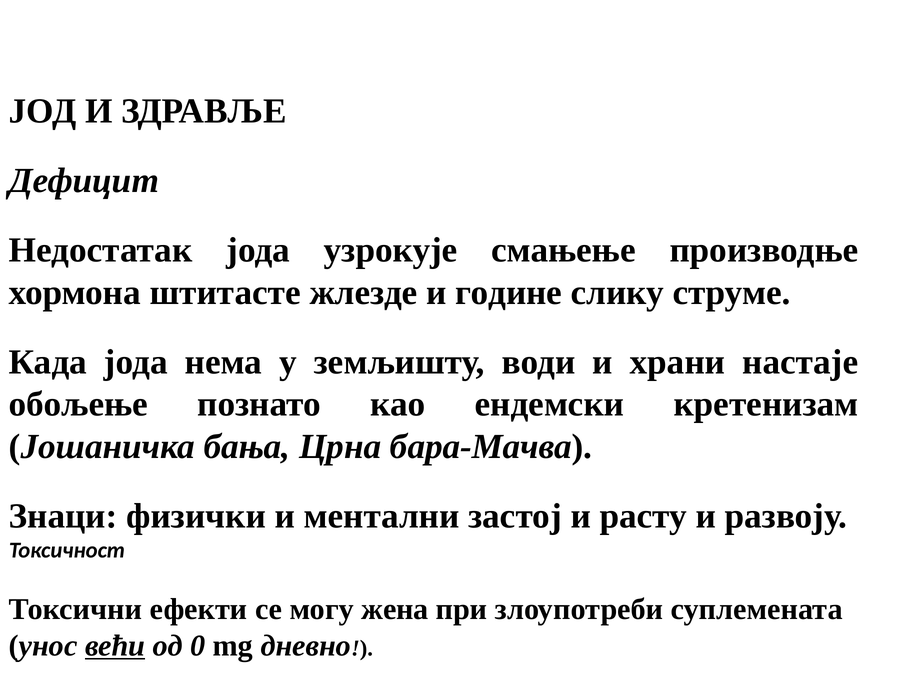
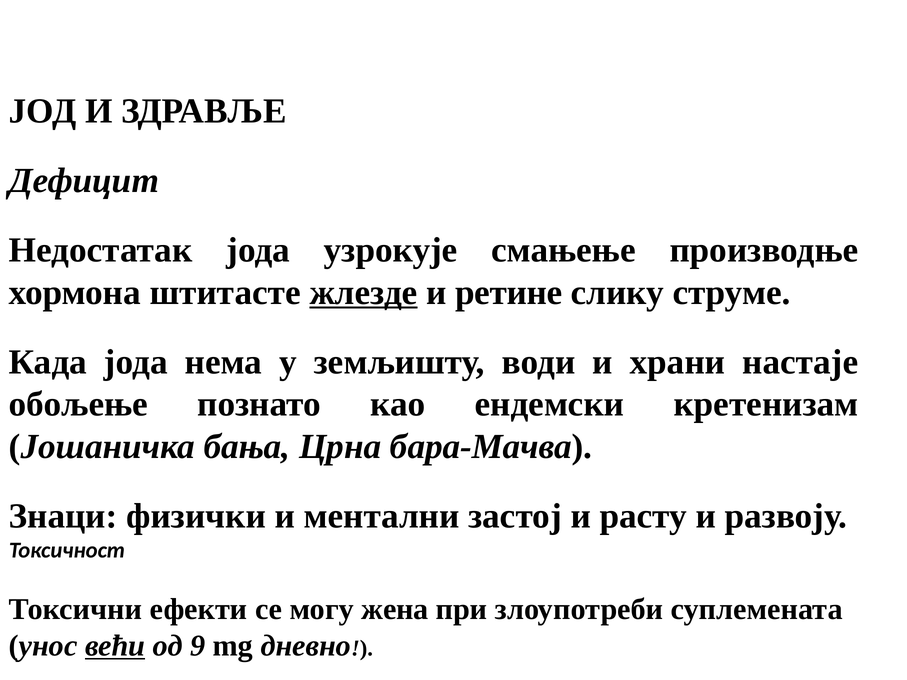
жлезде underline: none -> present
године: године -> ретине
0: 0 -> 9
